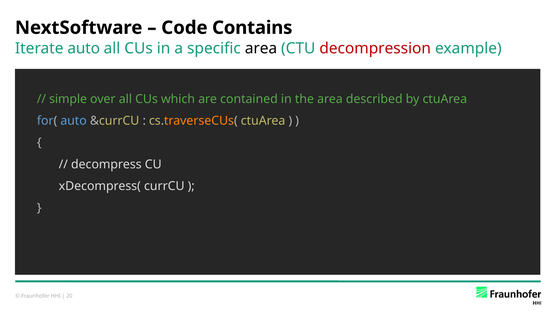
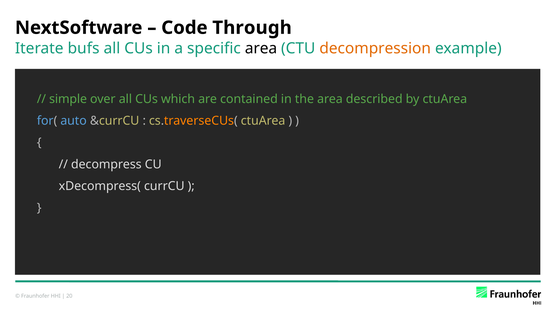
Contains: Contains -> Through
Iterate auto: auto -> bufs
decompression colour: red -> orange
